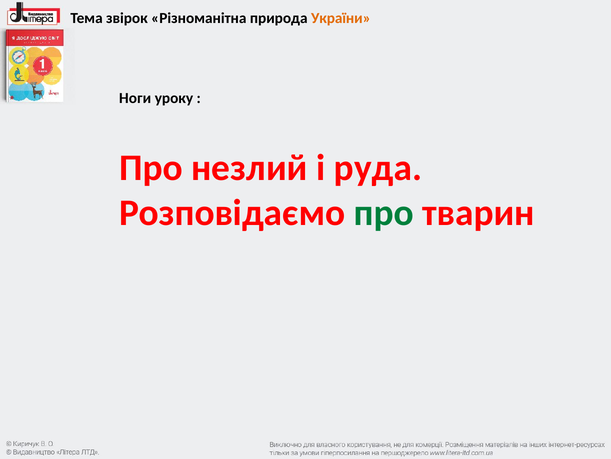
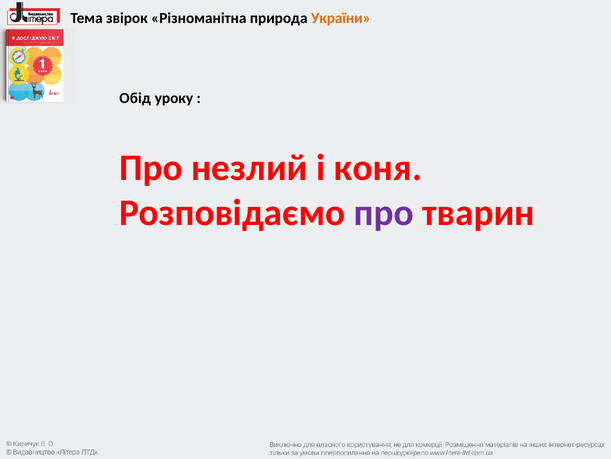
Ноги: Ноги -> Обід
руда: руда -> коня
про at (384, 213) colour: green -> purple
